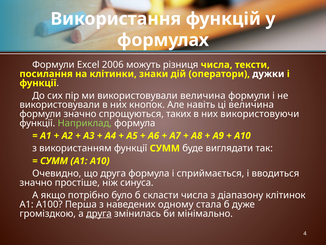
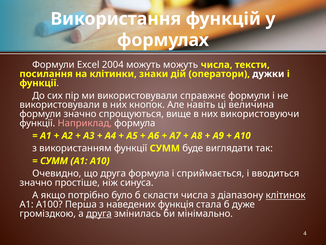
2006: 2006 -> 2004
можуть різниця: різниця -> можуть
використовували величина: величина -> справжнє
таких: таких -> вище
Наприклад colour: light green -> pink
клітинок underline: none -> present
одному: одному -> функція
